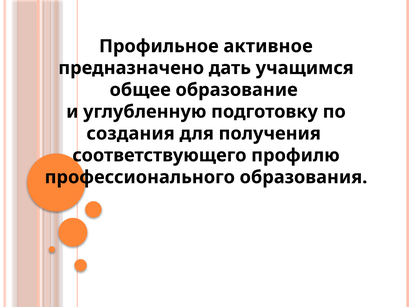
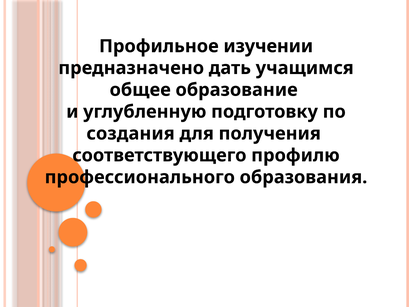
активное: активное -> изучении
